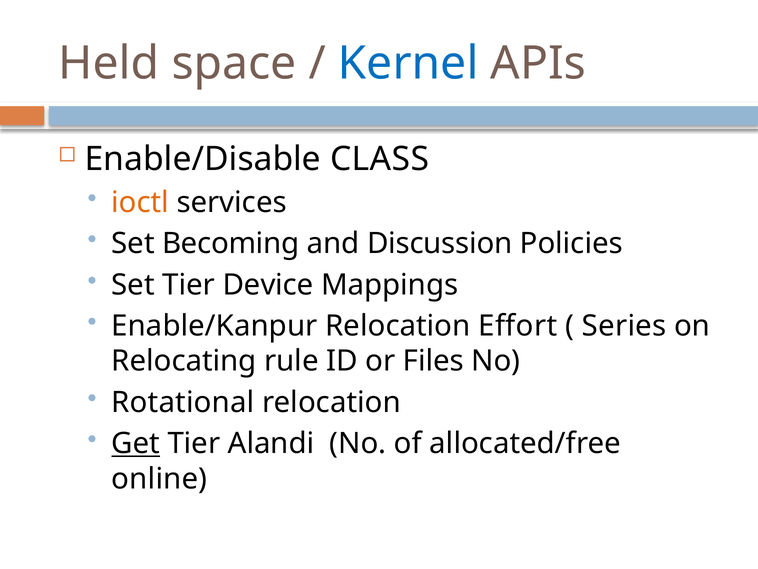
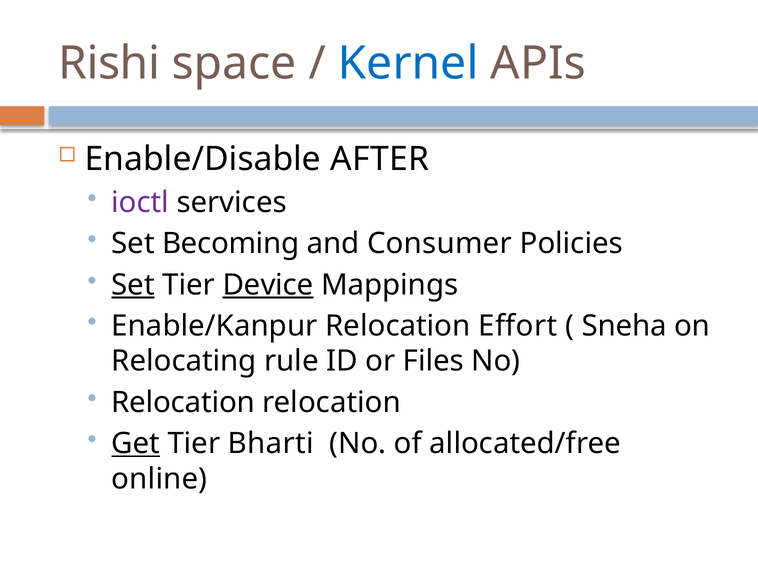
Held: Held -> Rishi
CLASS: CLASS -> AFTER
ioctl colour: orange -> purple
Discussion: Discussion -> Consumer
Set at (133, 285) underline: none -> present
Device underline: none -> present
Series: Series -> Sneha
Rotational at (183, 402): Rotational -> Relocation
Alandi: Alandi -> Bharti
